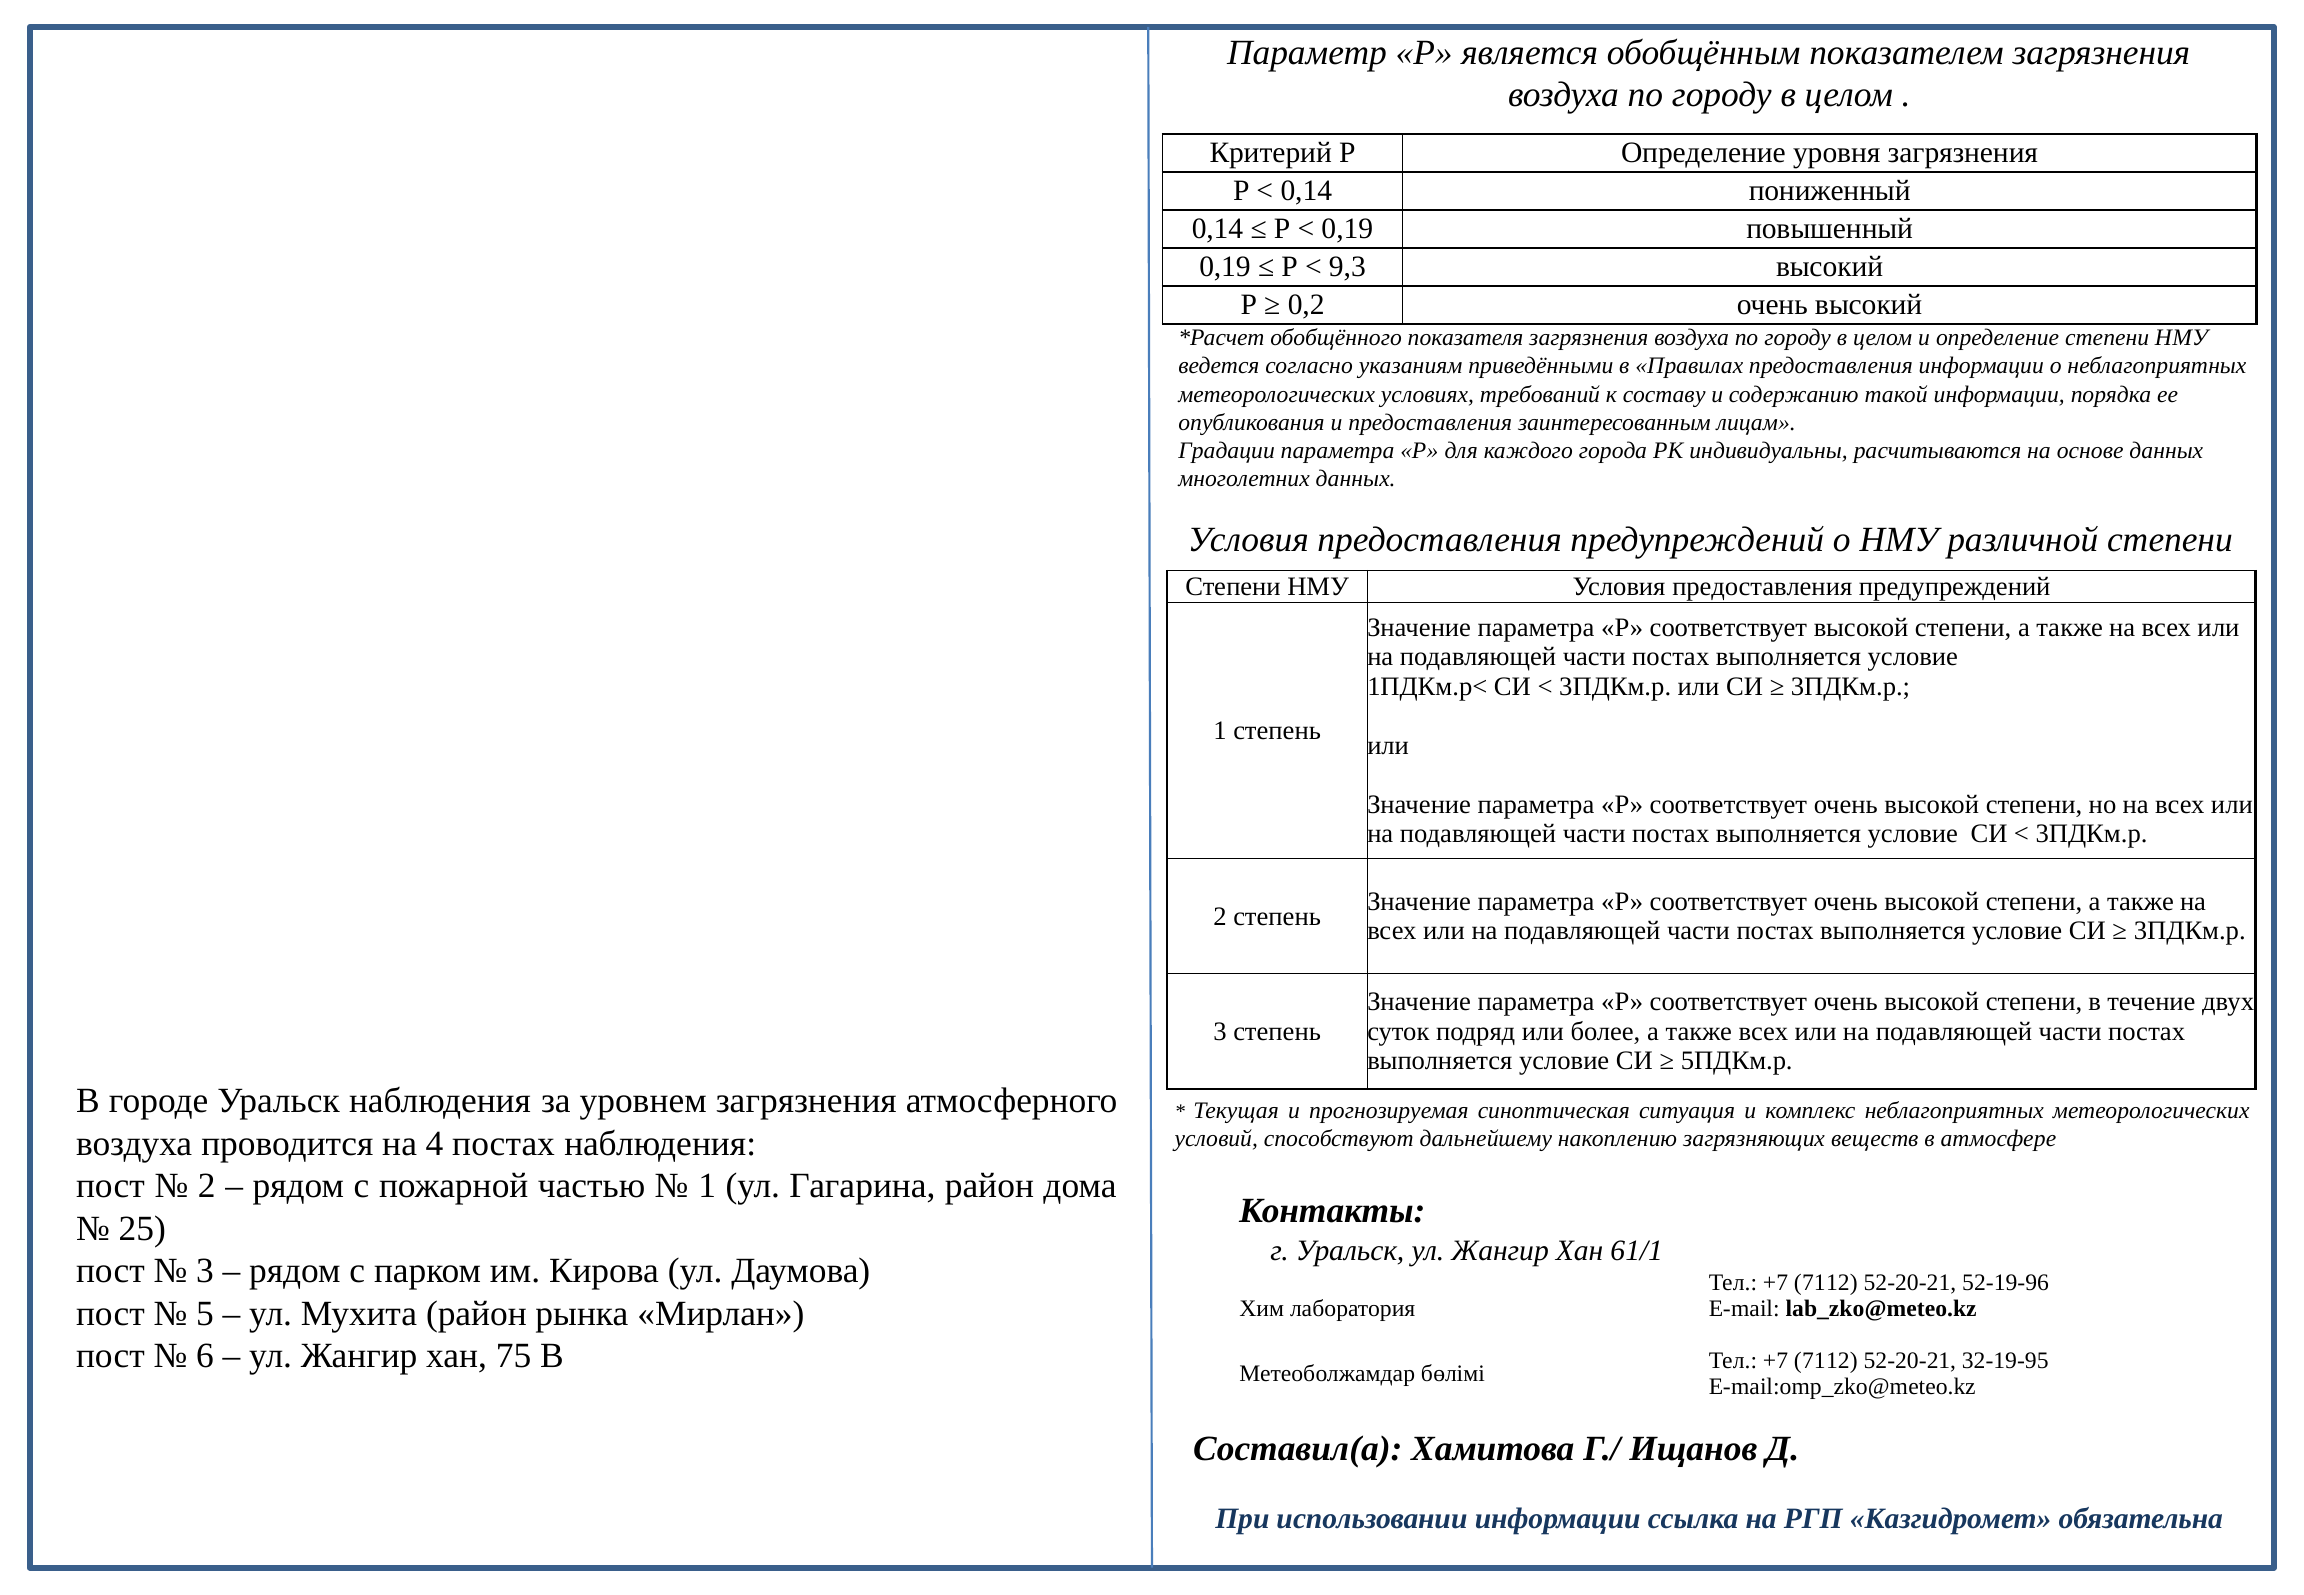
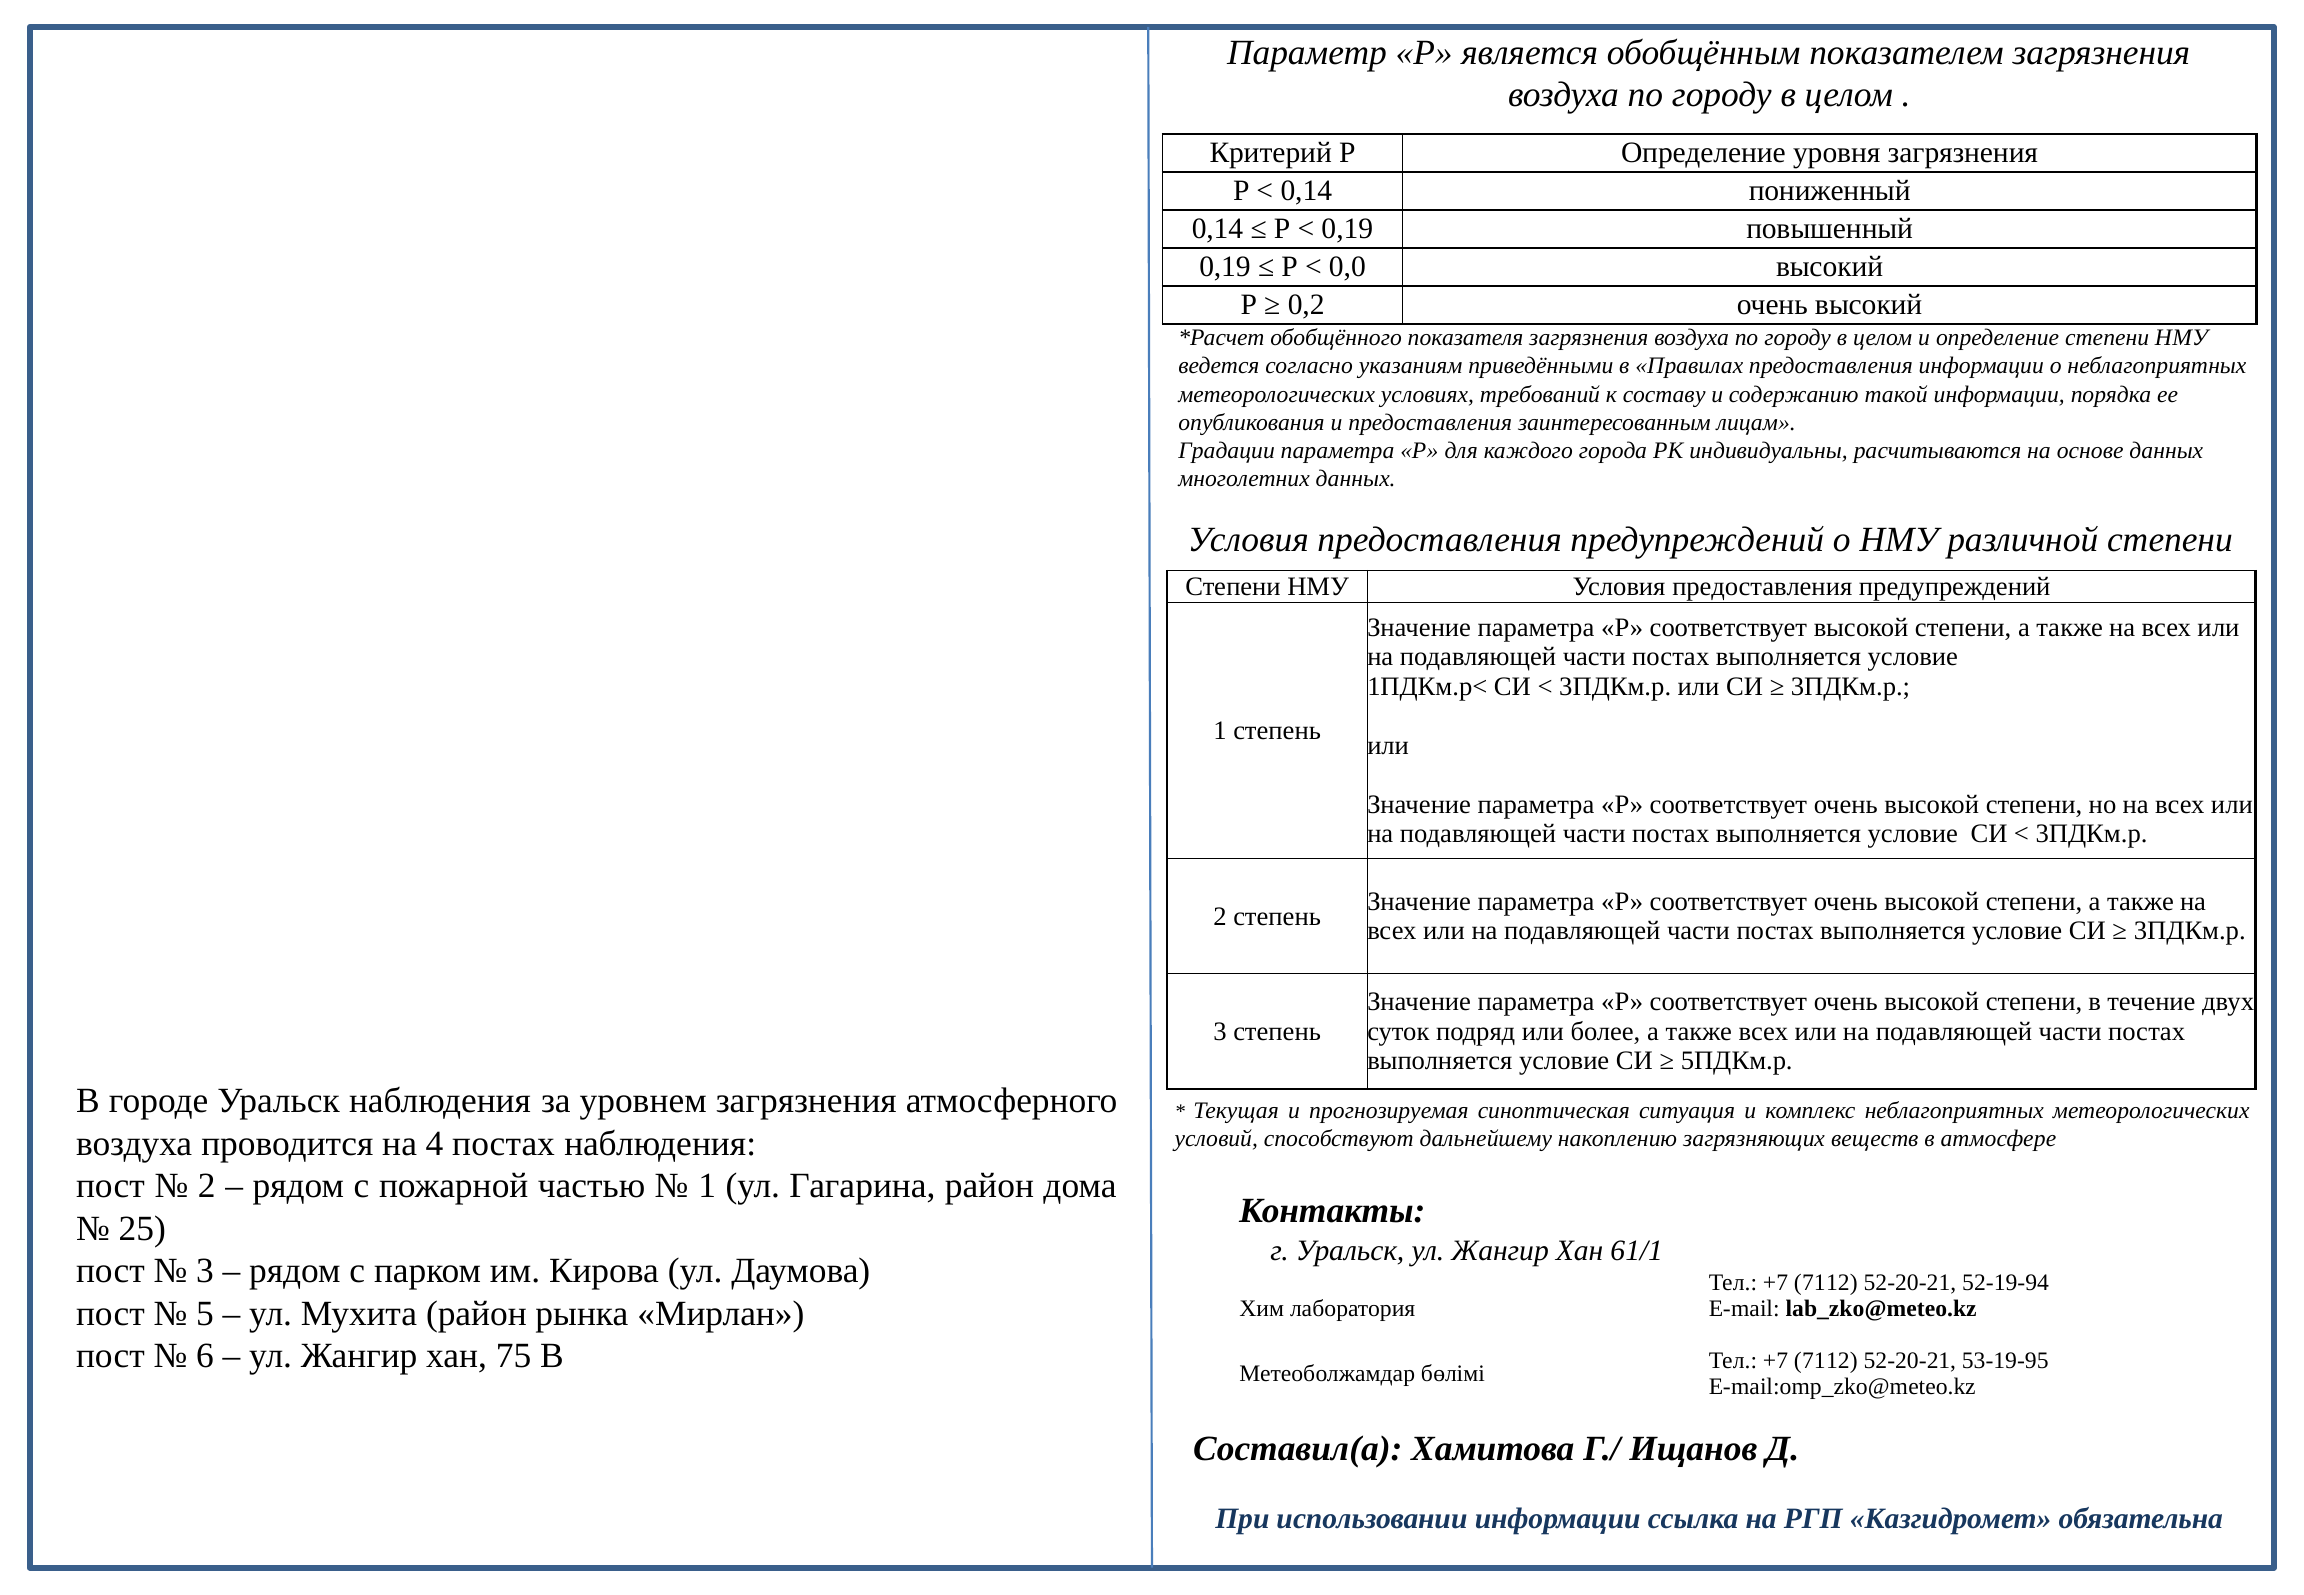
9,3: 9,3 -> 0,0
52-19-96: 52-19-96 -> 52-19-94
32-19-95: 32-19-95 -> 53-19-95
